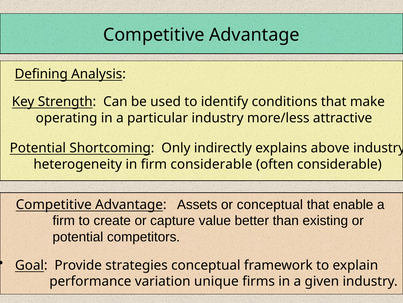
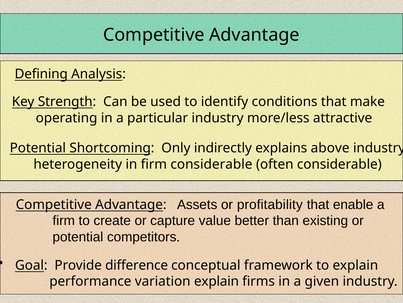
or conceptual: conceptual -> profitability
strategies: strategies -> difference
variation unique: unique -> explain
